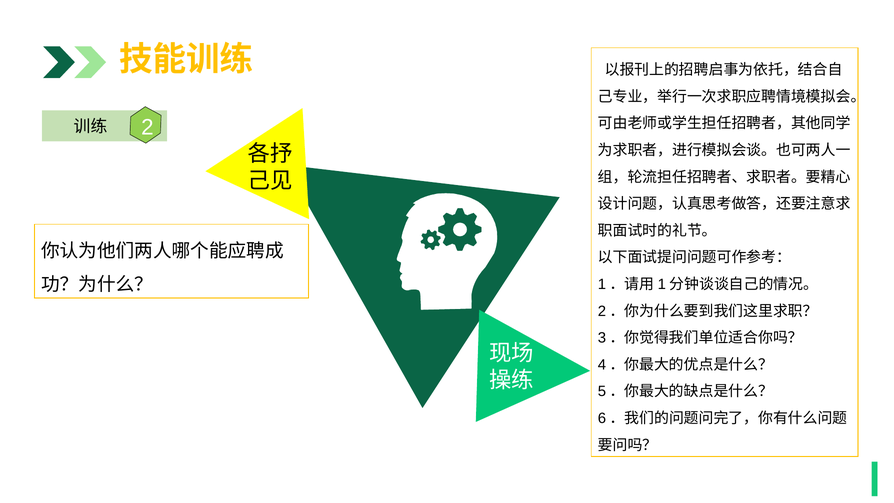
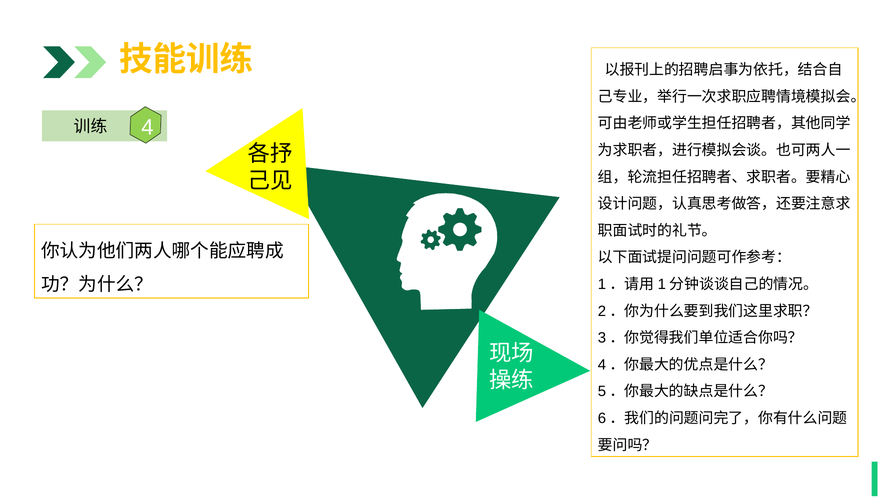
2: 2 -> 4
